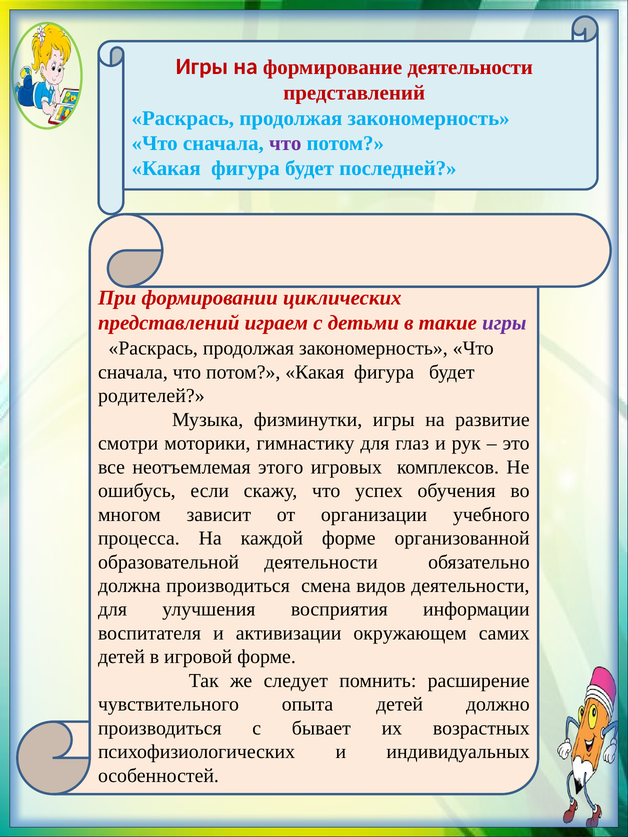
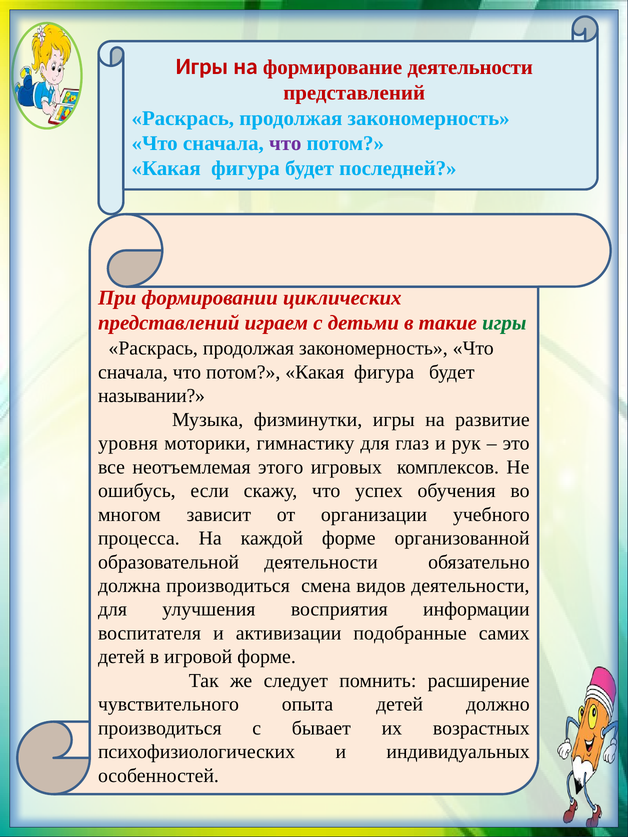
игры at (504, 323) colour: purple -> green
родителей: родителей -> назывании
смотри: смотри -> уровня
окружающем: окружающем -> подобранные
